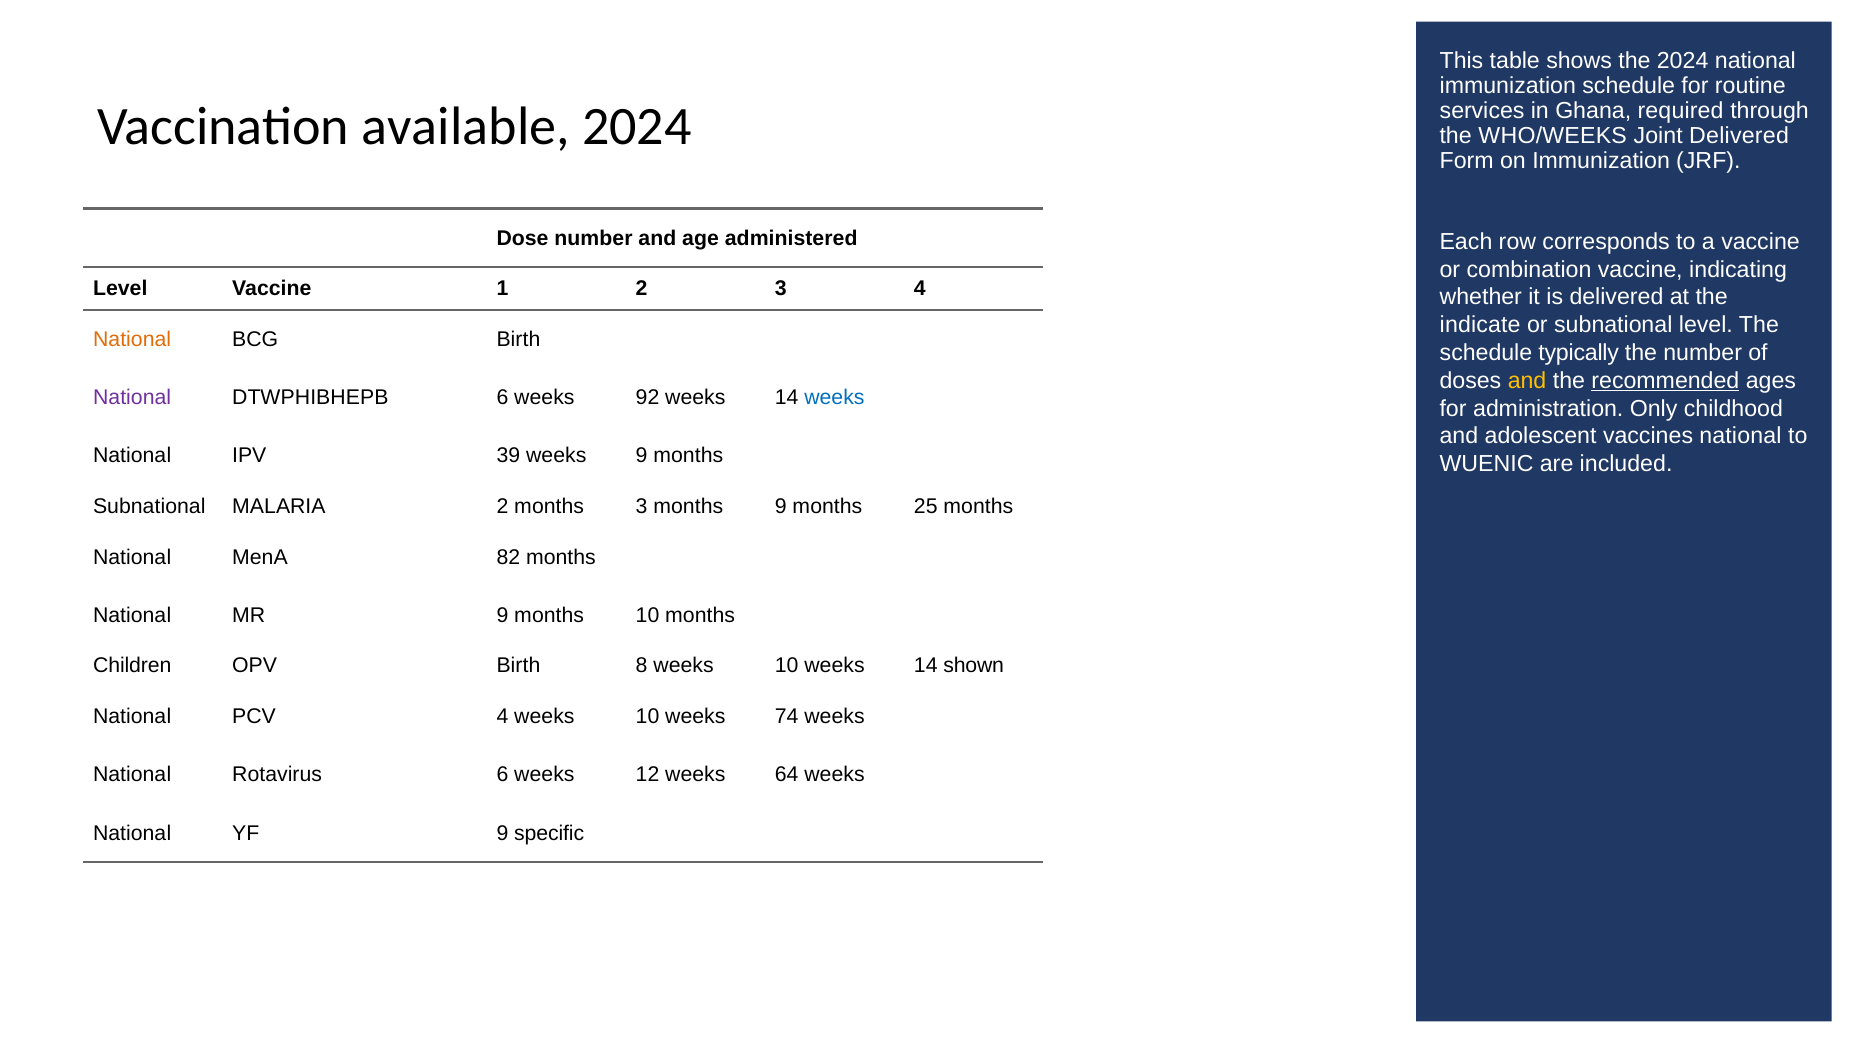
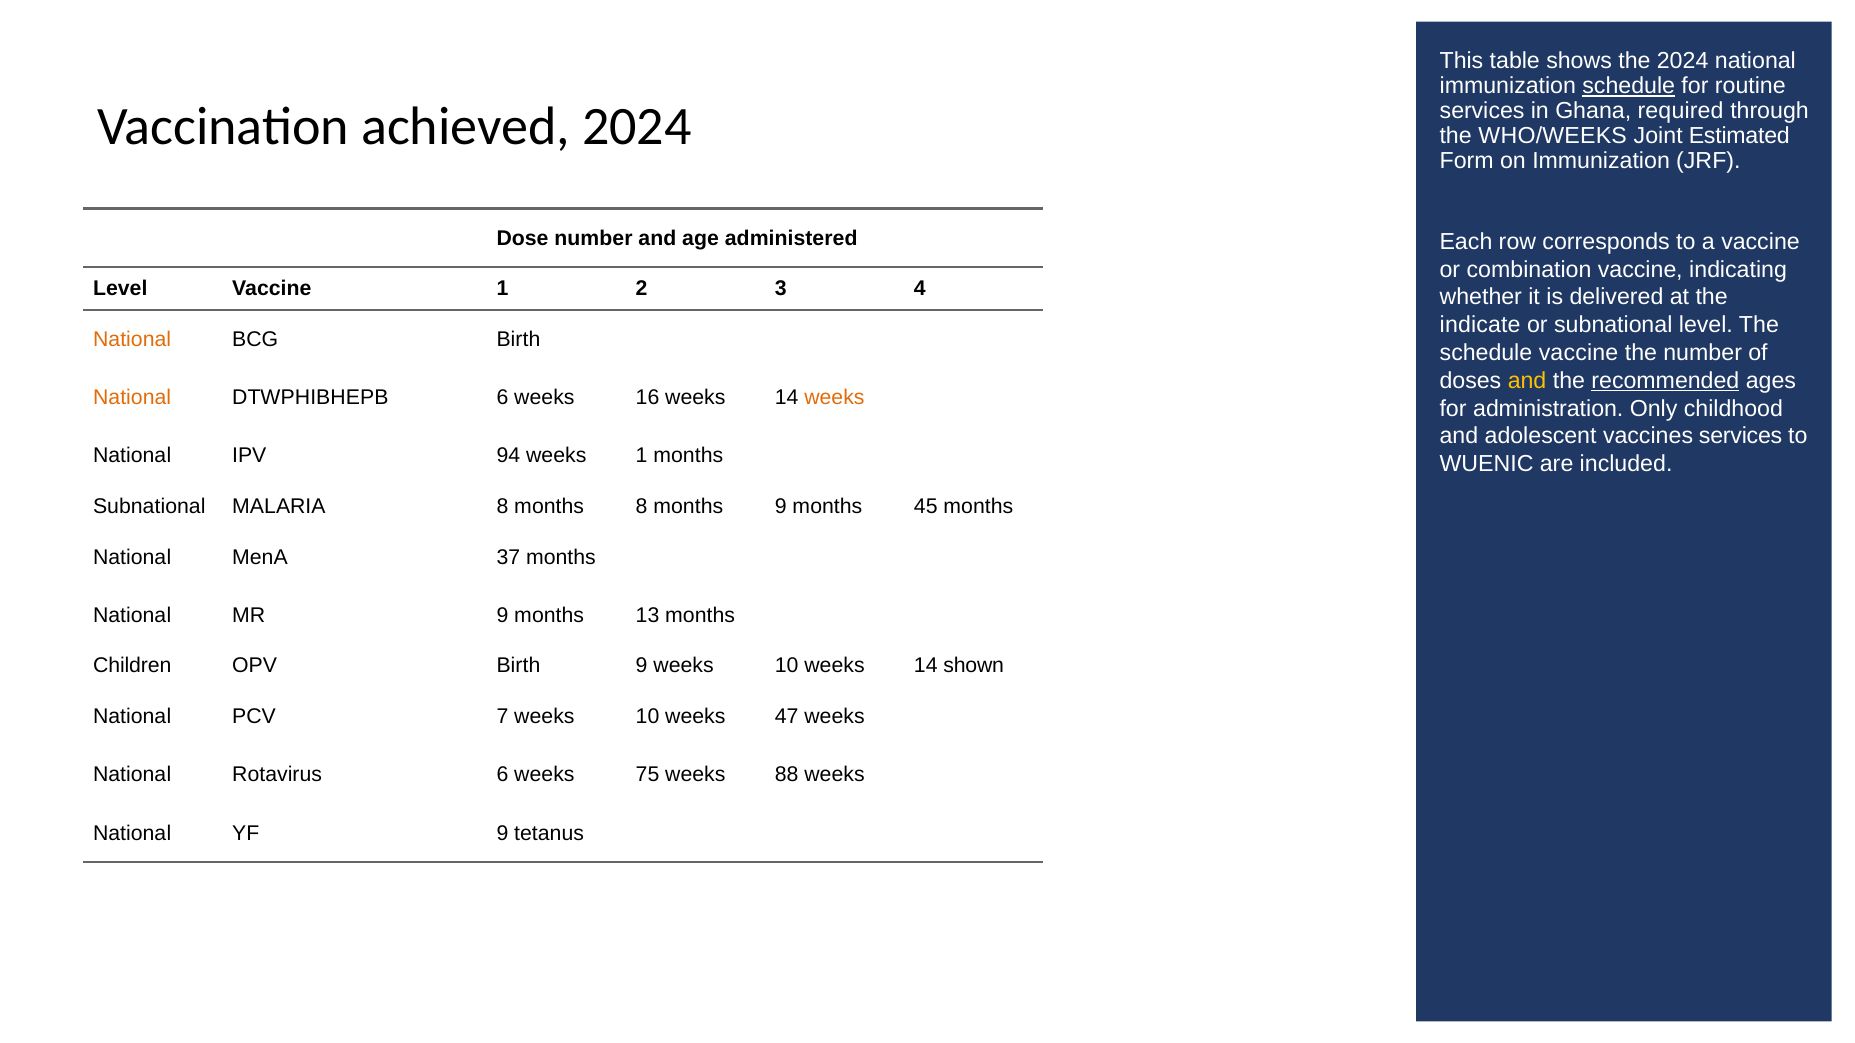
schedule at (1629, 86) underline: none -> present
available: available -> achieved
Joint Delivered: Delivered -> Estimated
schedule typically: typically -> vaccine
National at (132, 398) colour: purple -> orange
92: 92 -> 16
weeks at (834, 398) colour: blue -> orange
vaccines national: national -> services
39: 39 -> 94
weeks 9: 9 -> 1
MALARIA 2: 2 -> 8
months 3: 3 -> 8
25: 25 -> 45
82: 82 -> 37
months 10: 10 -> 13
Birth 8: 8 -> 9
PCV 4: 4 -> 7
74: 74 -> 47
12: 12 -> 75
64: 64 -> 88
specific: specific -> tetanus
